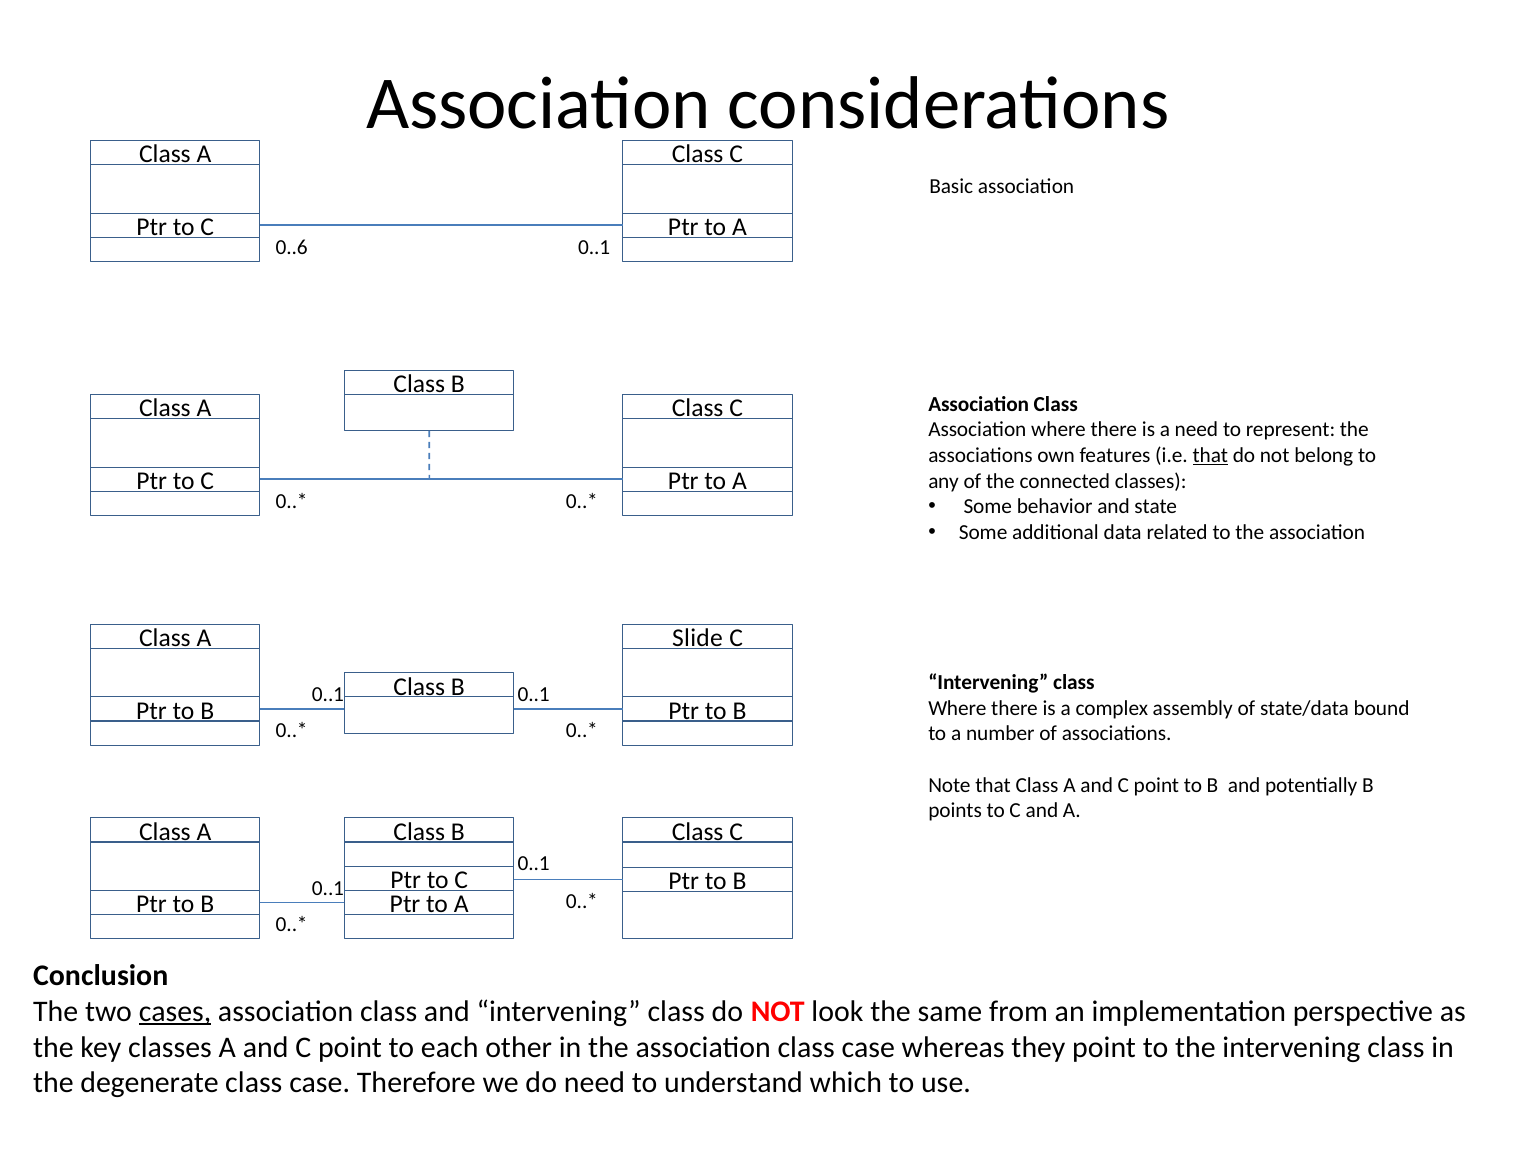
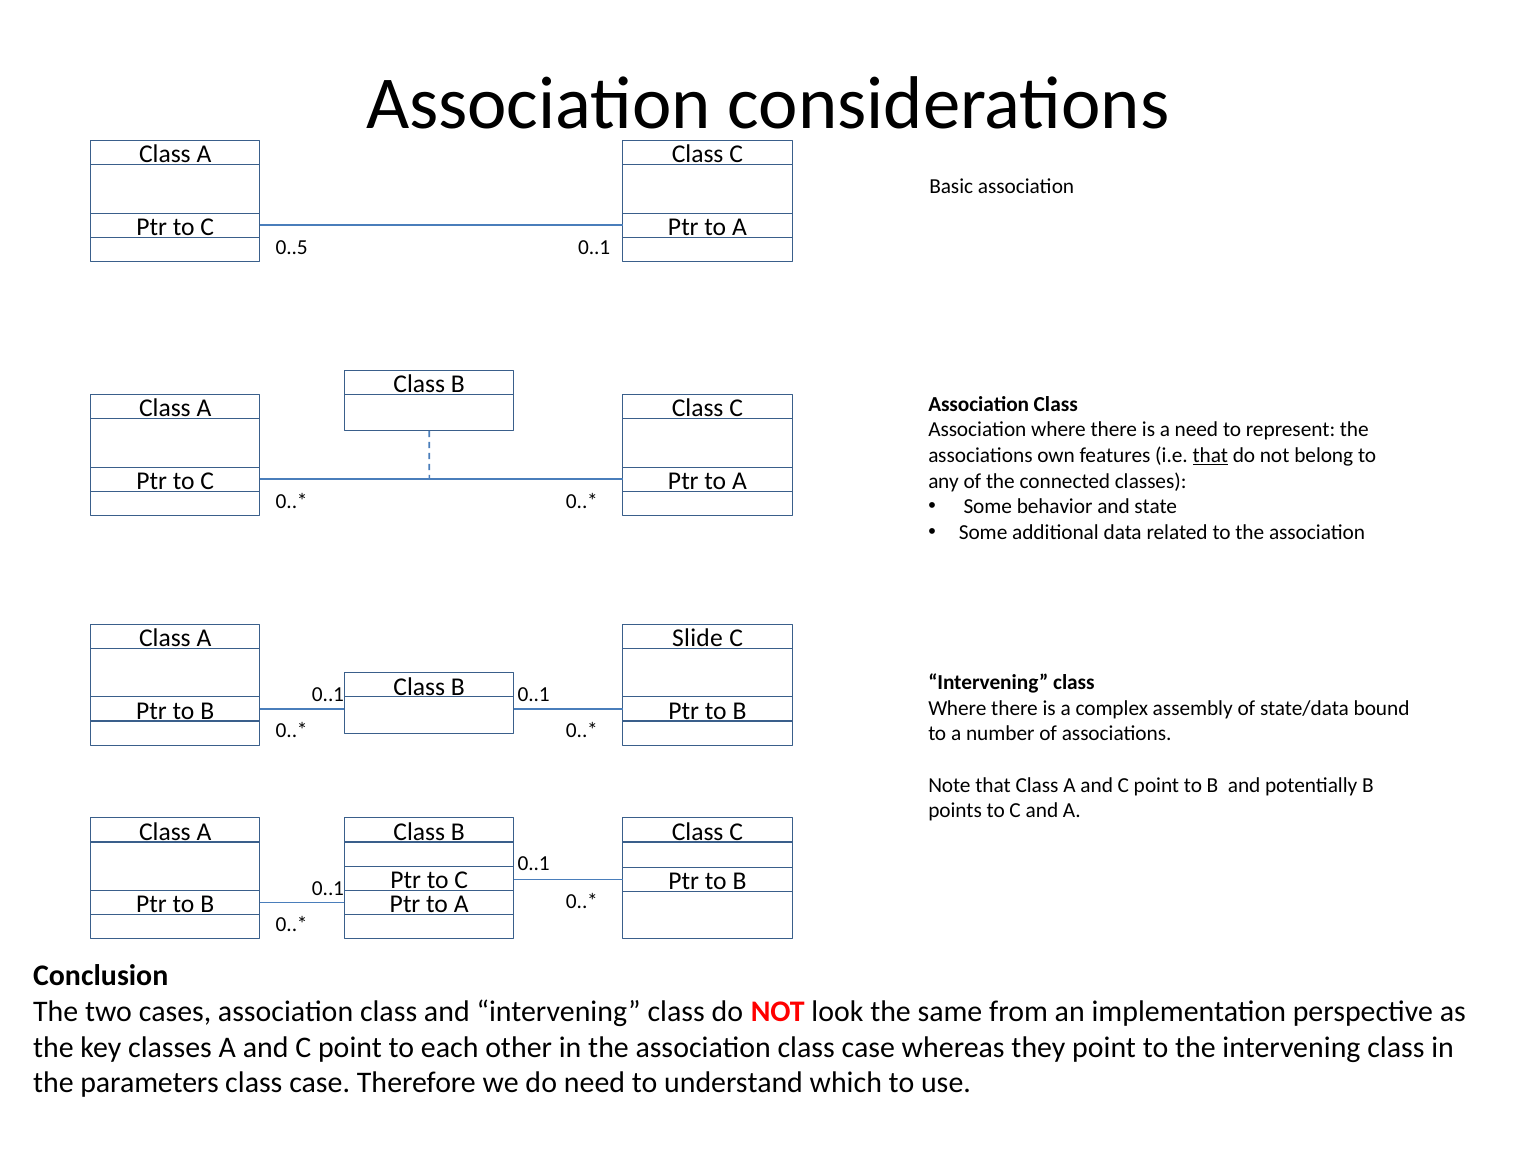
0..6: 0..6 -> 0..5
cases underline: present -> none
degenerate: degenerate -> parameters
